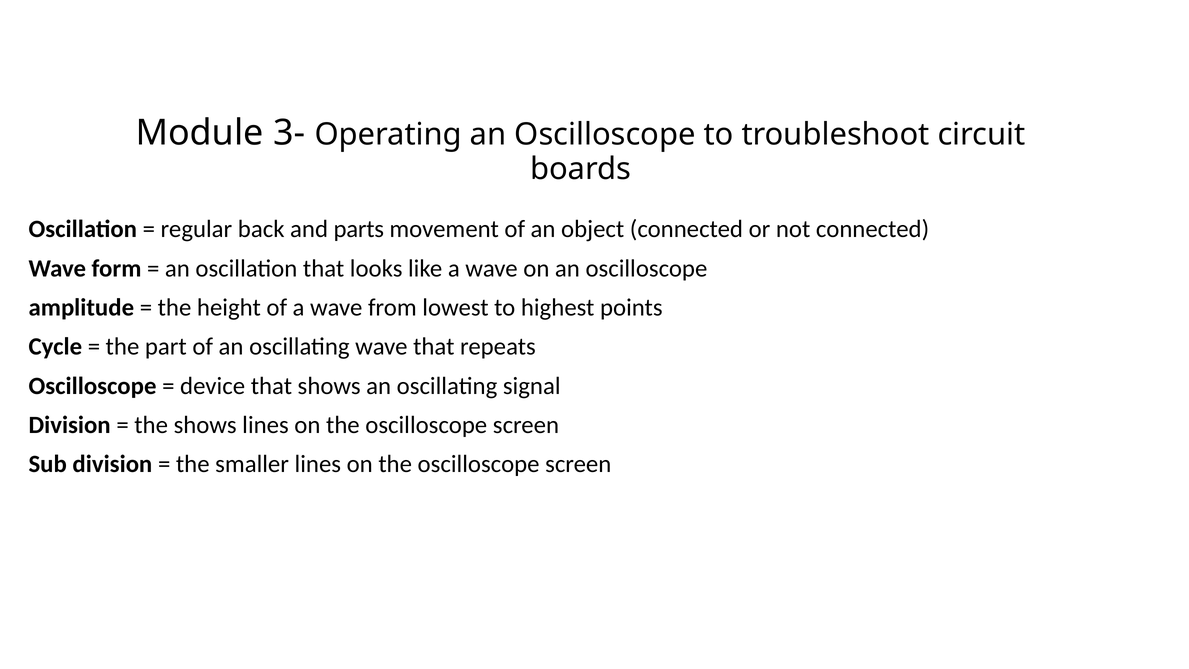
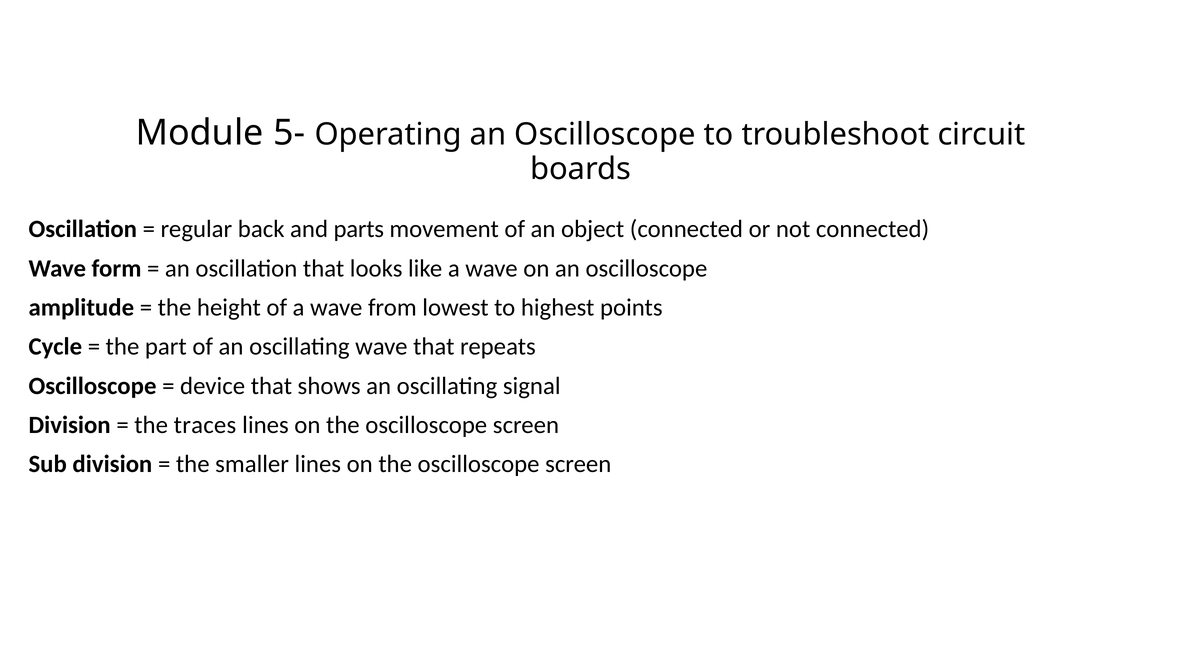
3-: 3- -> 5-
the shows: shows -> traces
